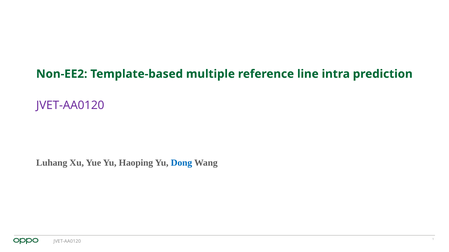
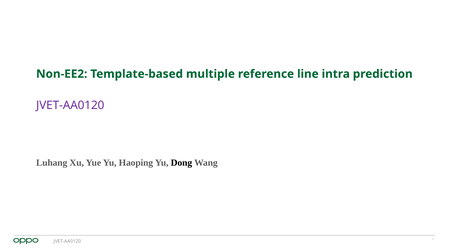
Dong colour: blue -> black
